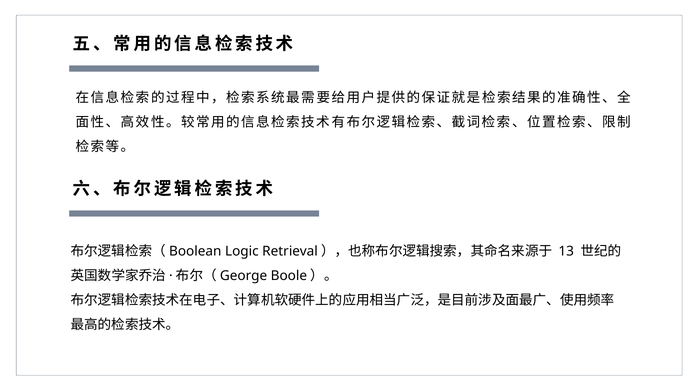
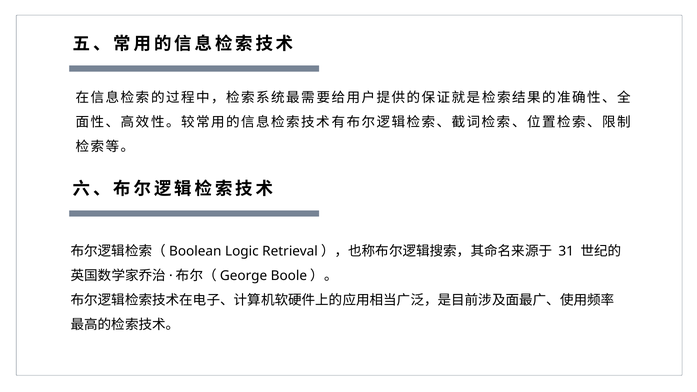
13: 13 -> 31
